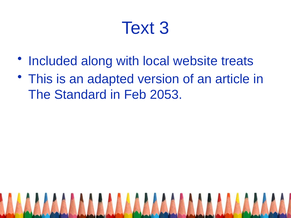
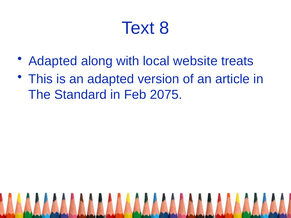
3: 3 -> 8
Included at (53, 61): Included -> Adapted
2053: 2053 -> 2075
